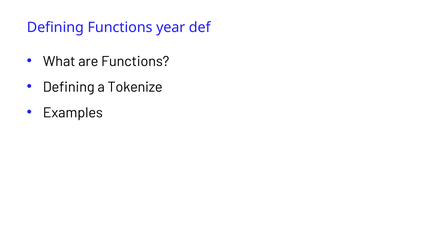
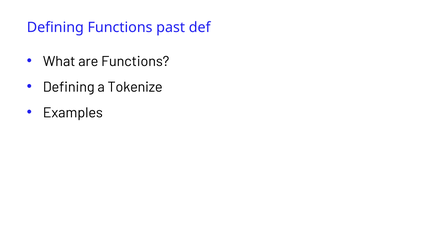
year: year -> past
